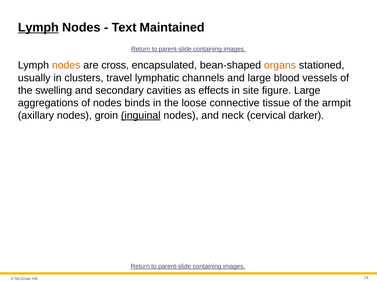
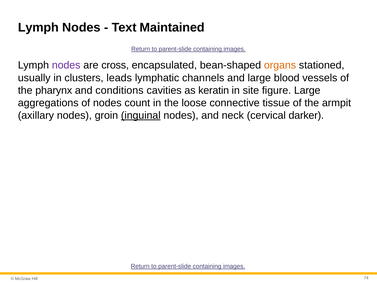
Lymph at (38, 27) underline: present -> none
nodes at (66, 65) colour: orange -> purple
travel: travel -> leads
swelling: swelling -> pharynx
secondary: secondary -> conditions
effects: effects -> keratin
binds: binds -> count
